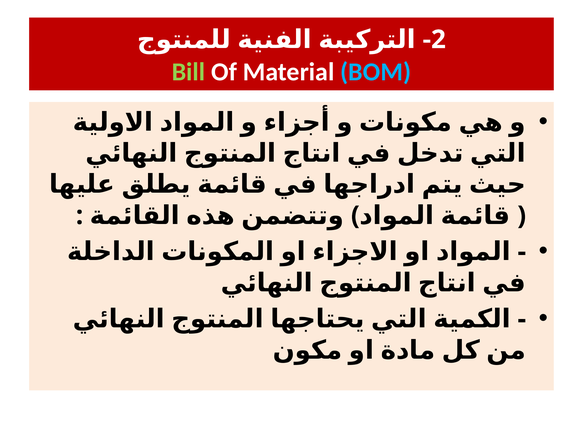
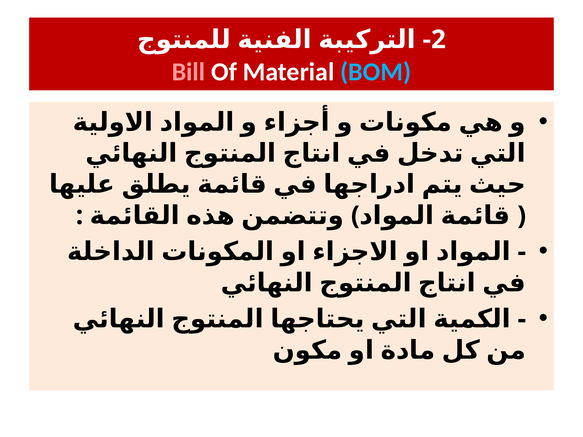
Bill colour: light green -> pink
